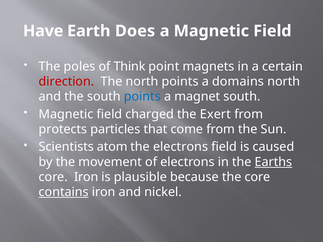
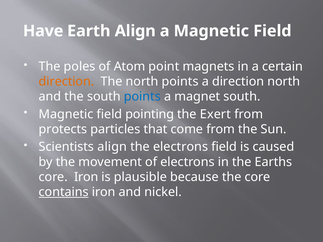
Earth Does: Does -> Align
Think: Think -> Atom
direction at (66, 82) colour: red -> orange
a domains: domains -> direction
charged: charged -> pointing
Scientists atom: atom -> align
Earths underline: present -> none
